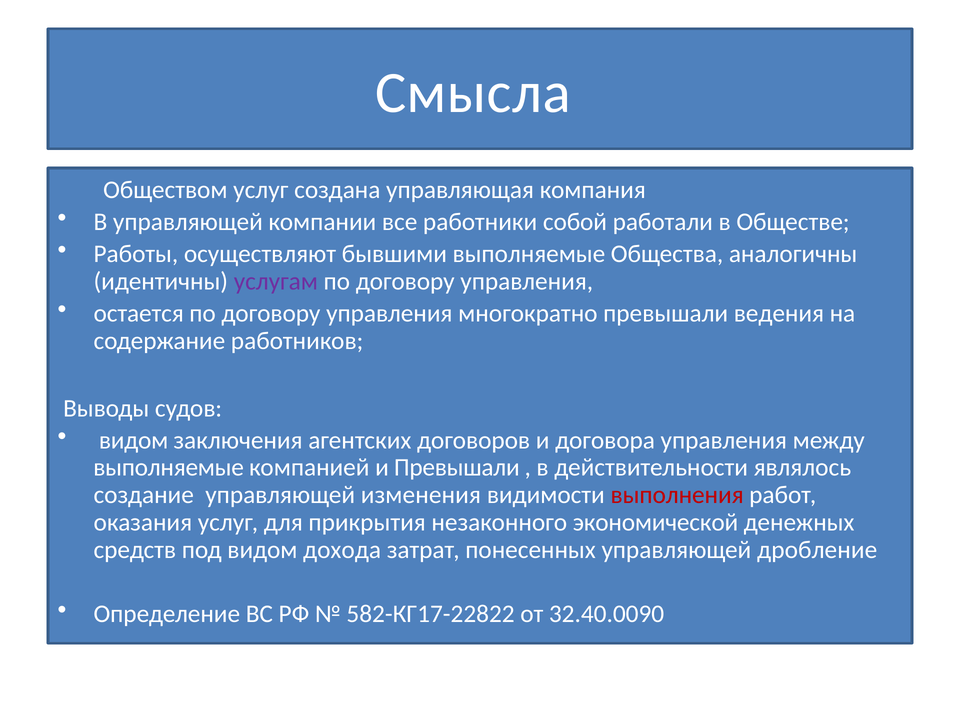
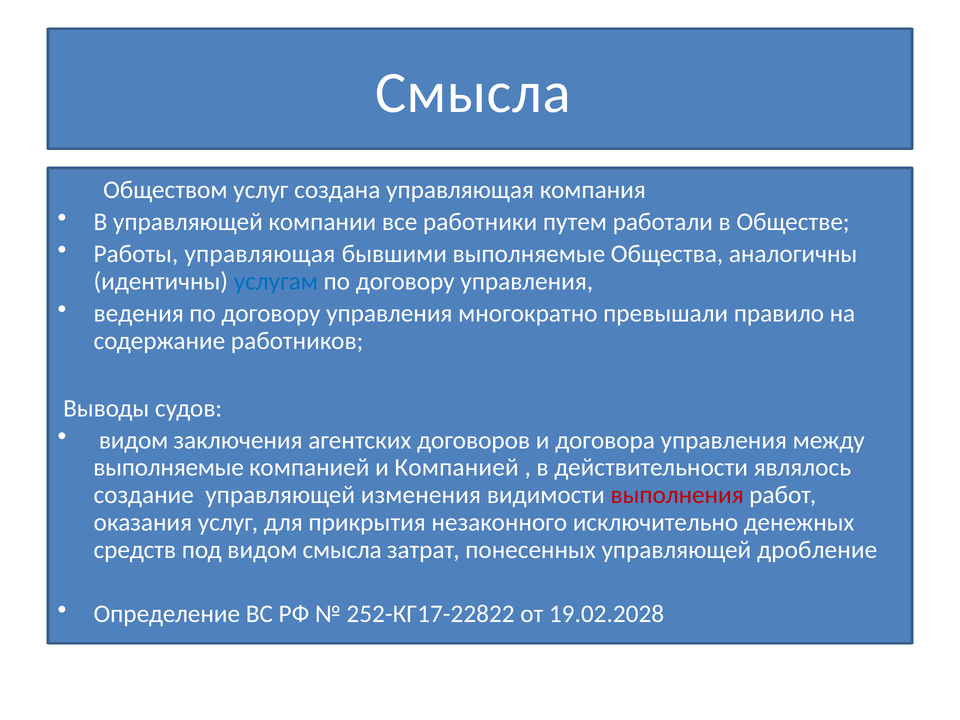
собой: собой -> путем
Работы осуществляют: осуществляют -> управляющая
услугам colour: purple -> blue
остается: остается -> ведения
ведения: ведения -> правило
и Превышали: Превышали -> Компанией
экономической: экономической -> исключительно
видом дохода: дохода -> смысла
582-КГ17-22822: 582-КГ17-22822 -> 252-КГ17-22822
32.40.0090: 32.40.0090 -> 19.02.2028
